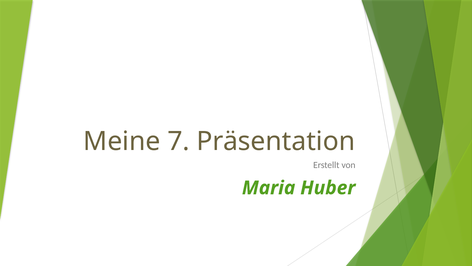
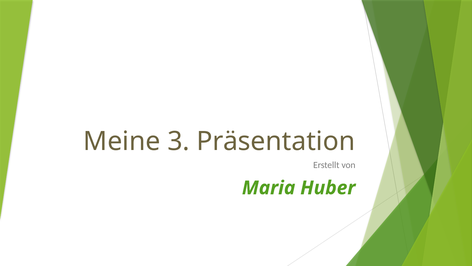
7: 7 -> 3
